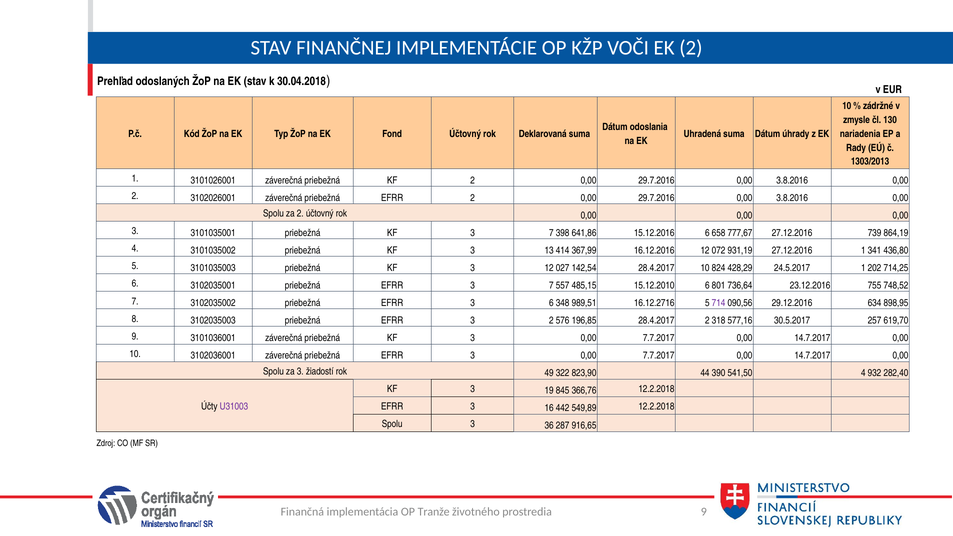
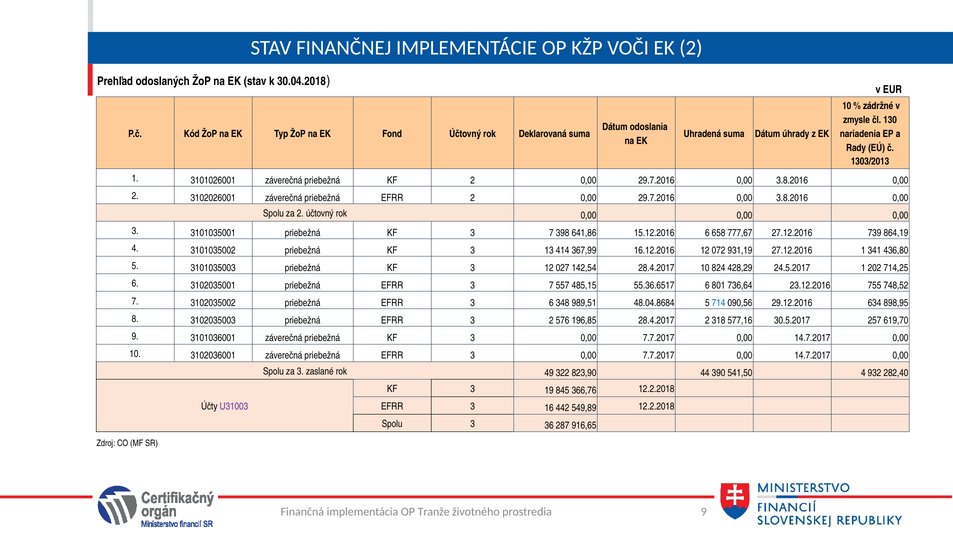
15.12.2010: 15.12.2010 -> 55.36.6517
16.12.2716: 16.12.2716 -> 48.04.8684
714 colour: purple -> blue
žiadostí: žiadostí -> zaslané
